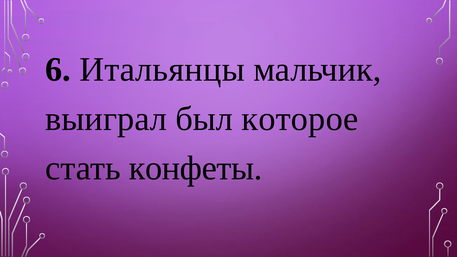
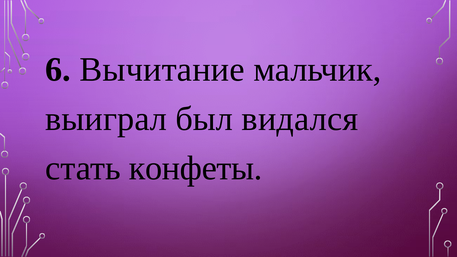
Итальянцы: Итальянцы -> Вычитание
которое: которое -> видался
